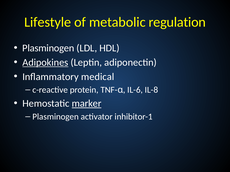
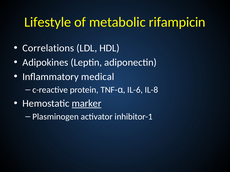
regulation: regulation -> rifampicin
Plasminogen at (48, 48): Plasminogen -> Correlations
Adipokines underline: present -> none
